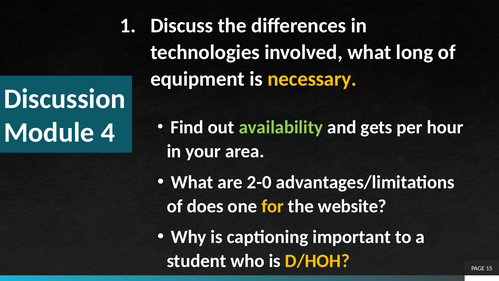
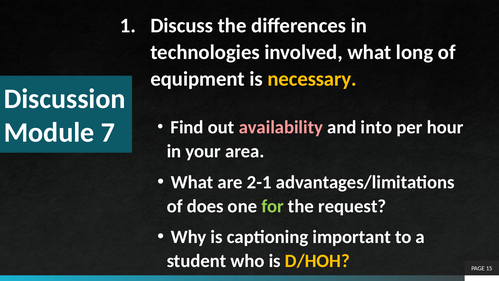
availability colour: light green -> pink
gets: gets -> into
4: 4 -> 7
2-0: 2-0 -> 2-1
for colour: yellow -> light green
website: website -> request
